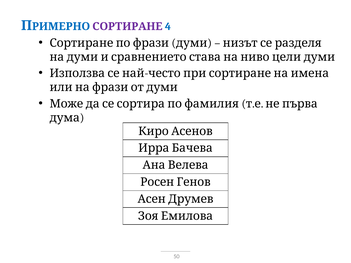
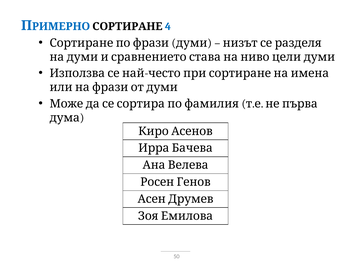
СОРТИРАНЕ colour: purple -> black
